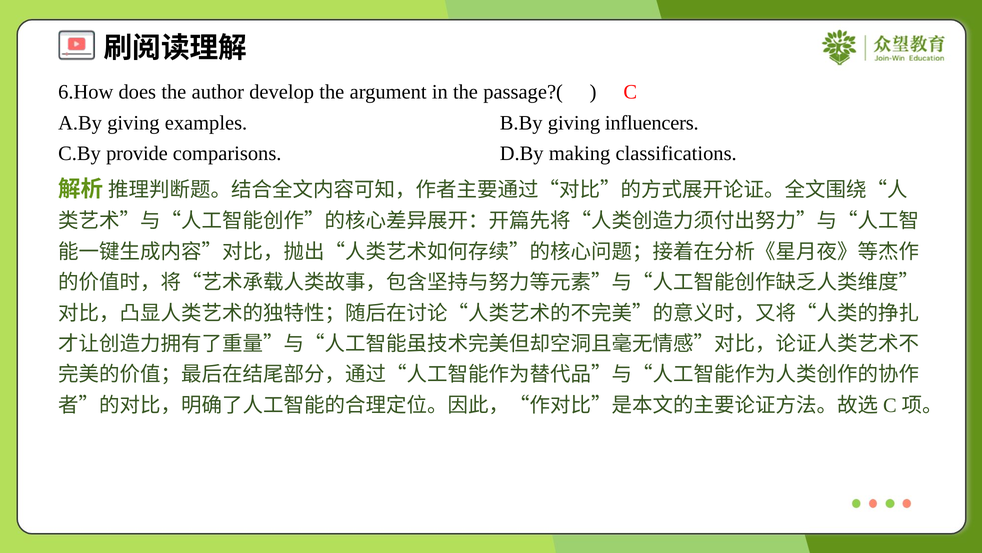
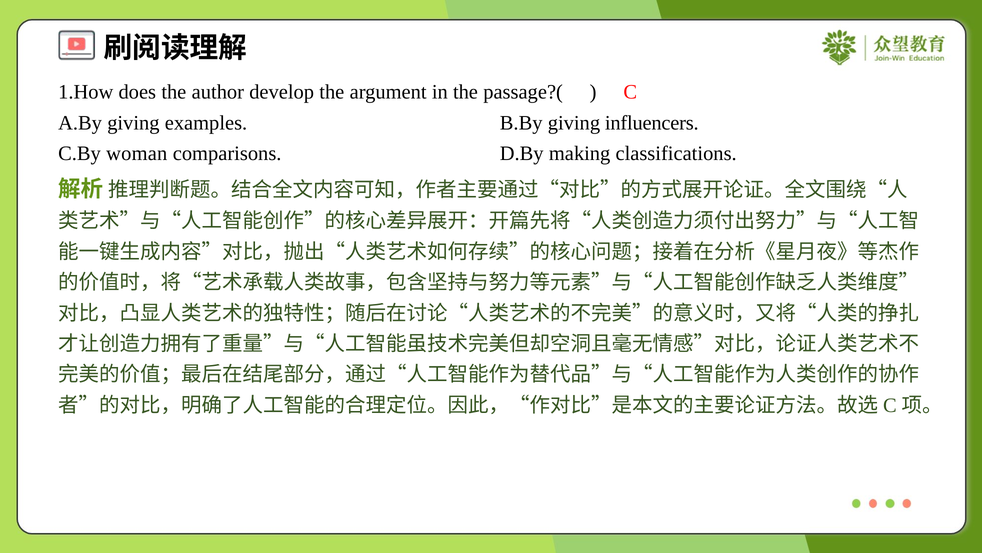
6.How: 6.How -> 1.How
provide: provide -> woman
